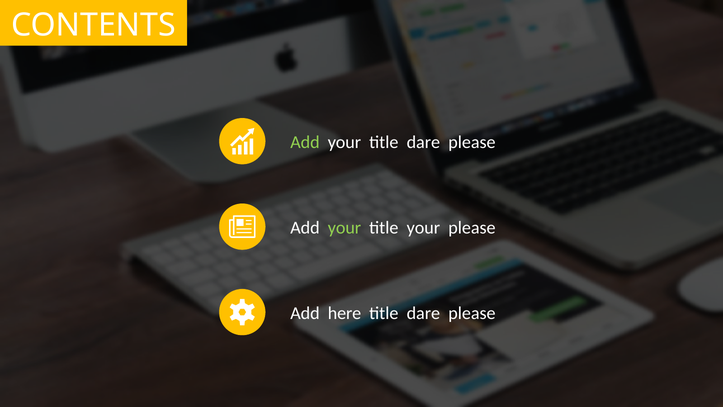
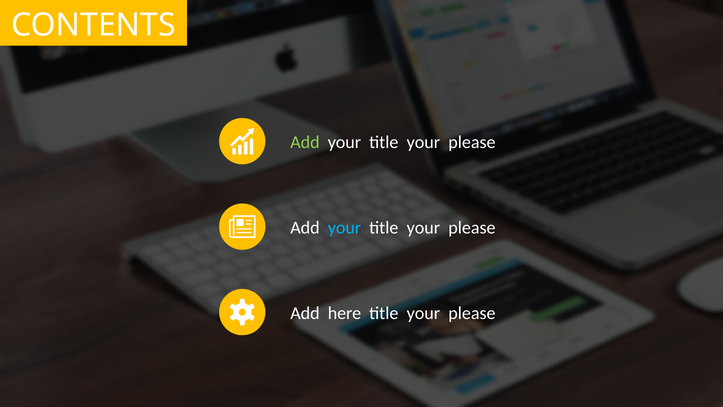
dare at (423, 142): dare -> your
your at (344, 228) colour: light green -> light blue
dare at (423, 313): dare -> your
